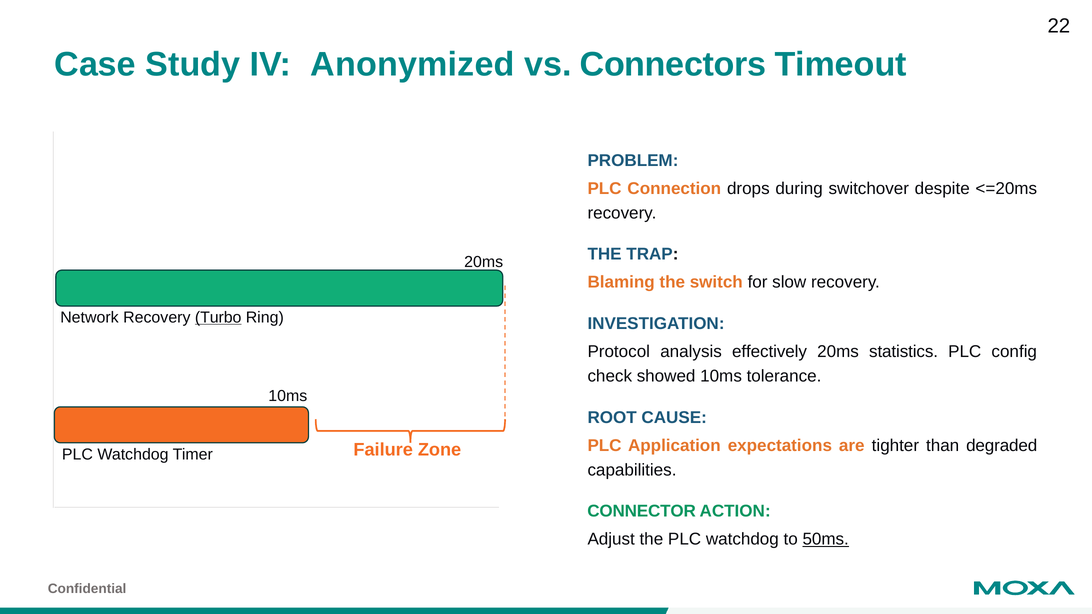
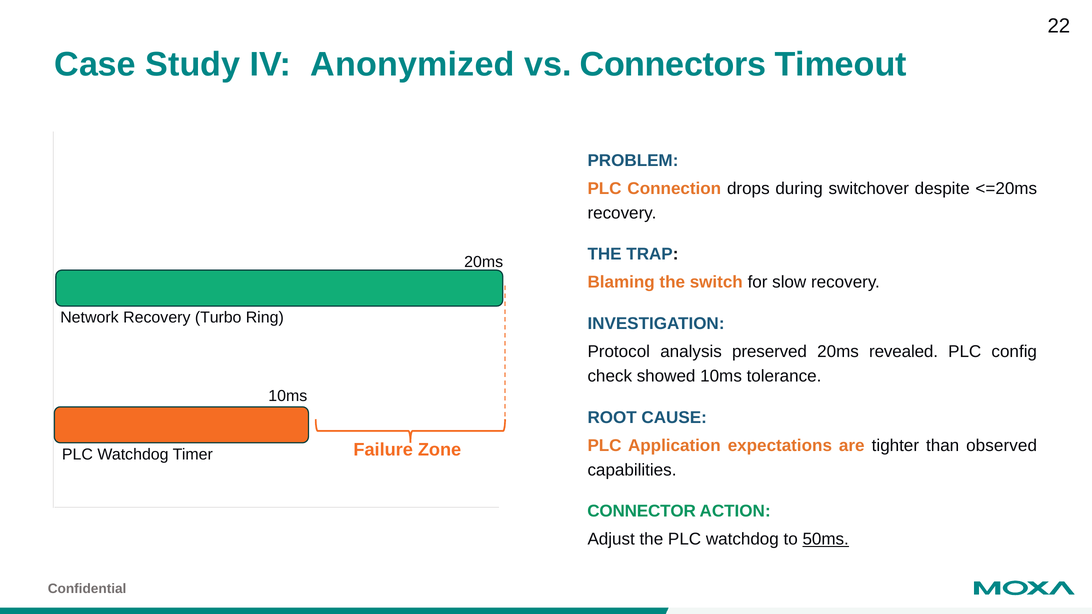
Turbo underline: present -> none
effectively: effectively -> preserved
statistics: statistics -> revealed
degraded: degraded -> observed
